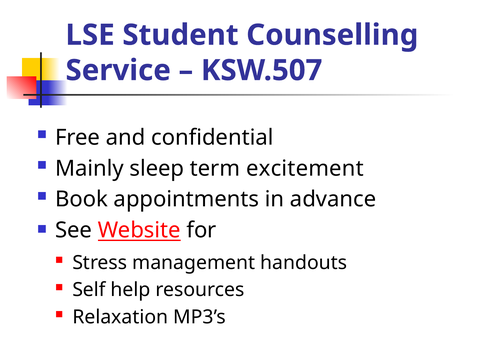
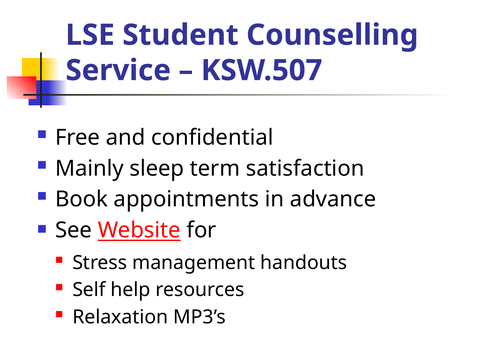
excitement: excitement -> satisfaction
